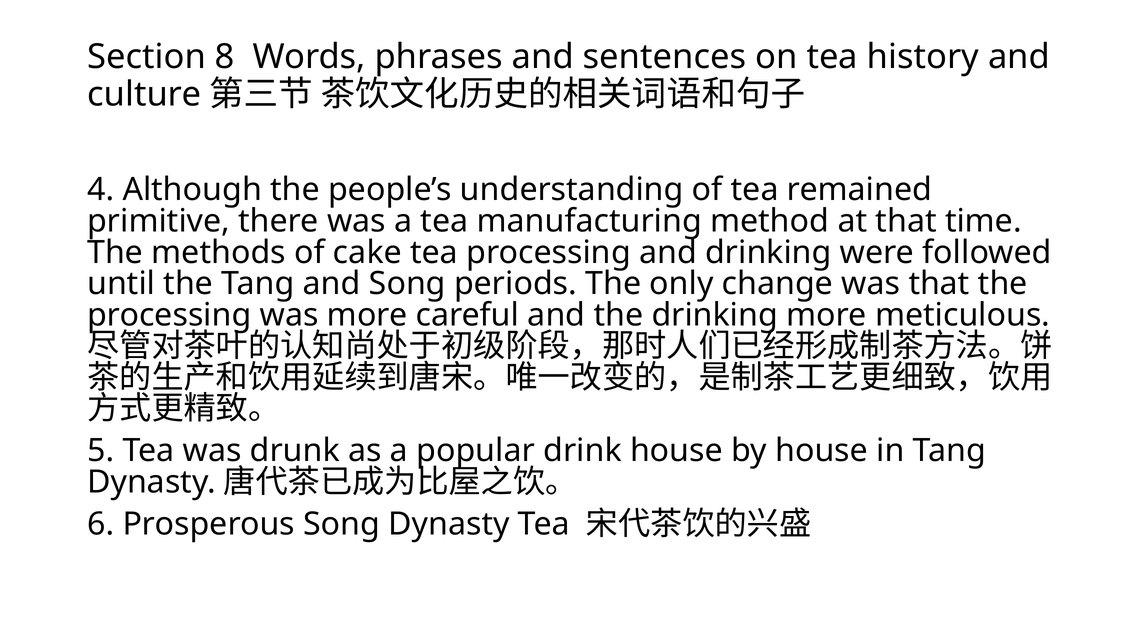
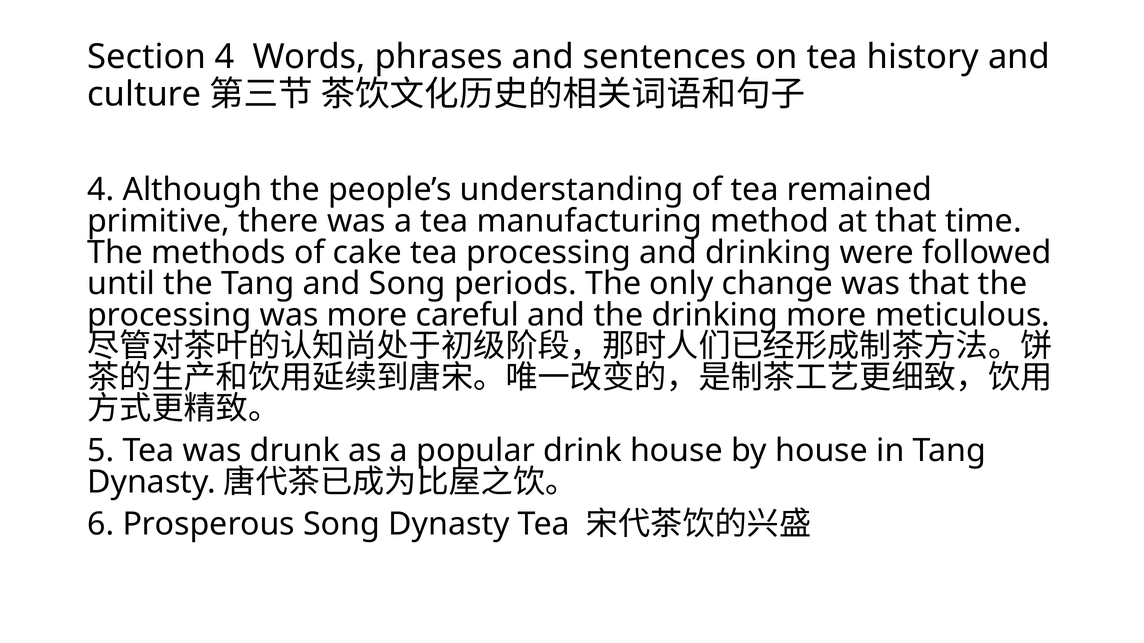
Section 8: 8 -> 4
